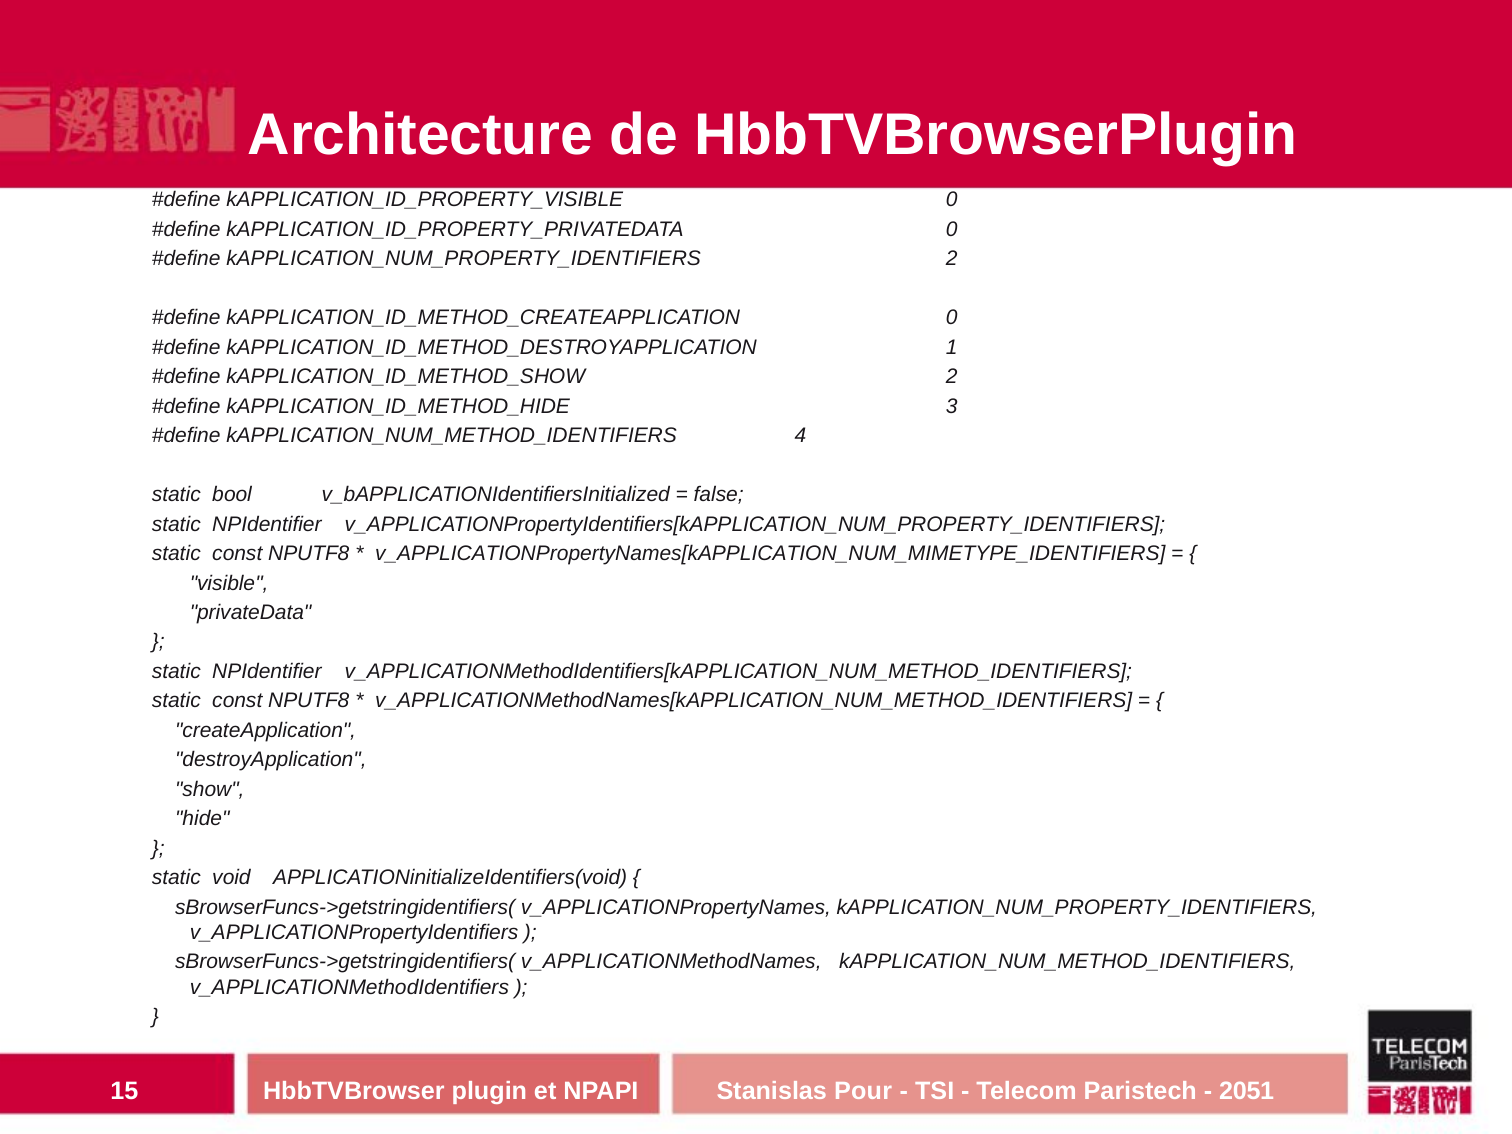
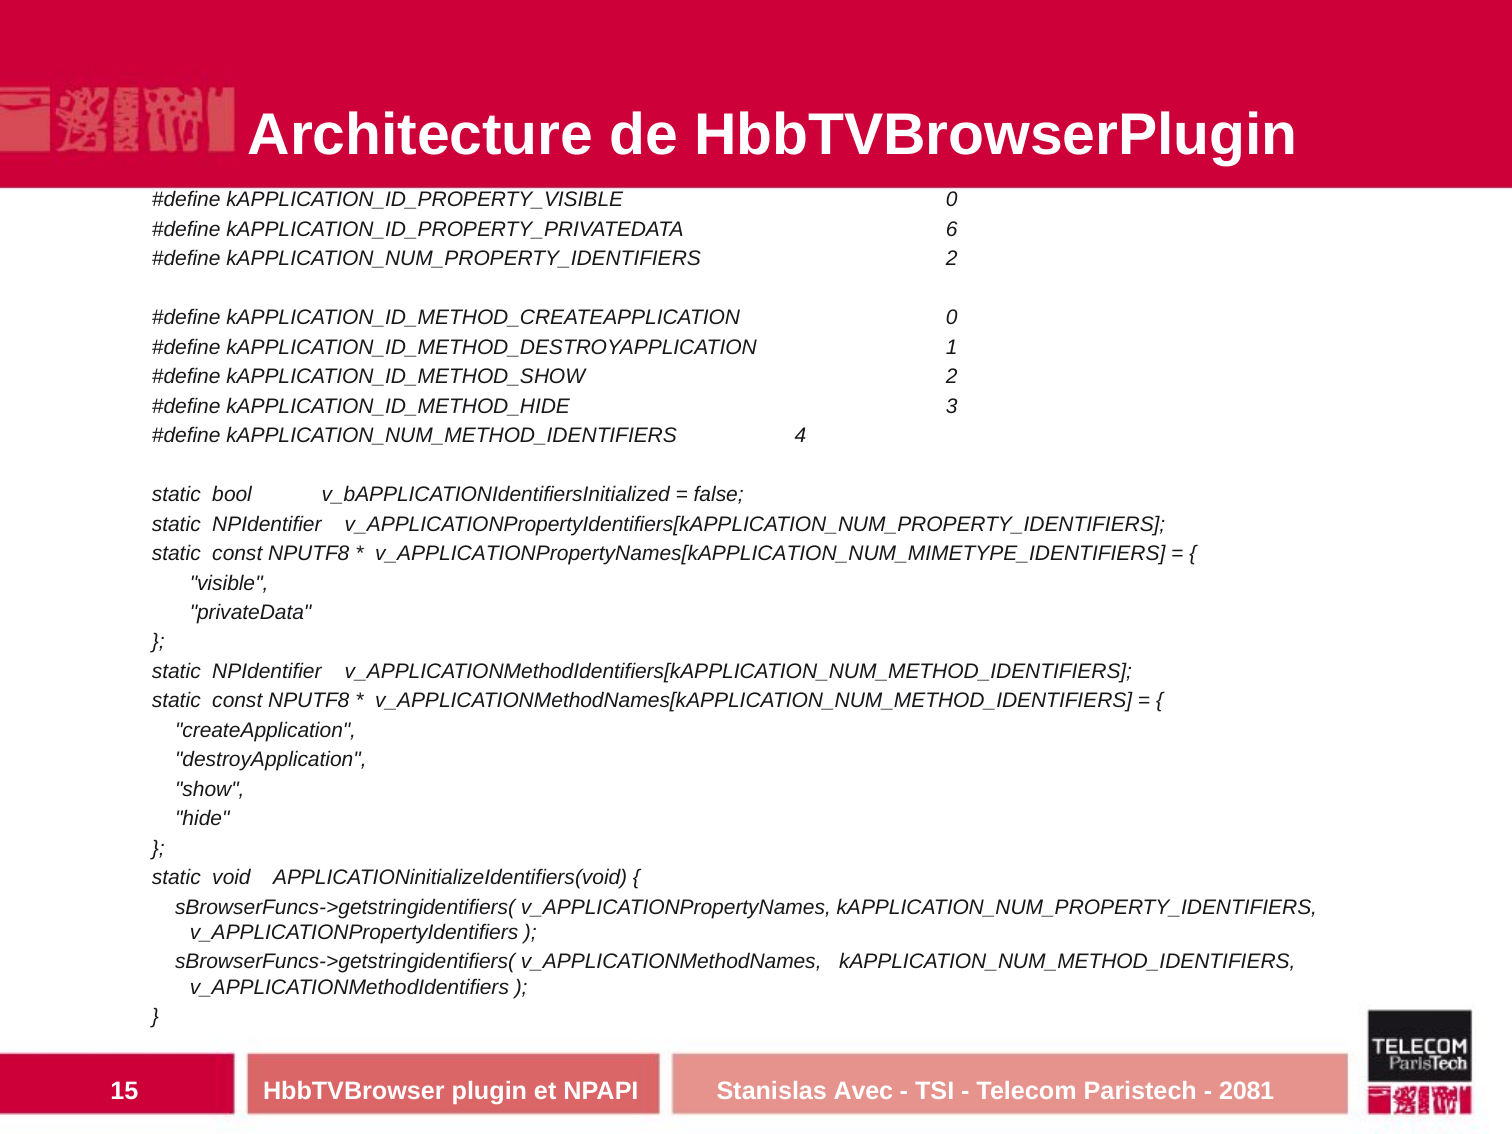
kAPPLICATION_ID_PROPERTY_PRIVATEDATA 0: 0 -> 6
Pour: Pour -> Avec
2051: 2051 -> 2081
